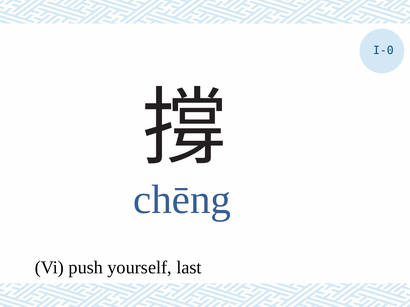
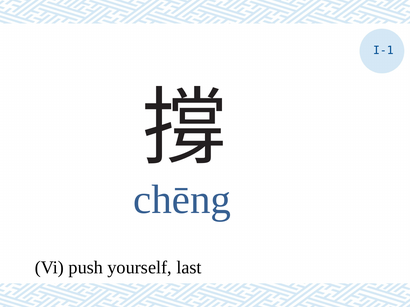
I-0: I-0 -> I-1
